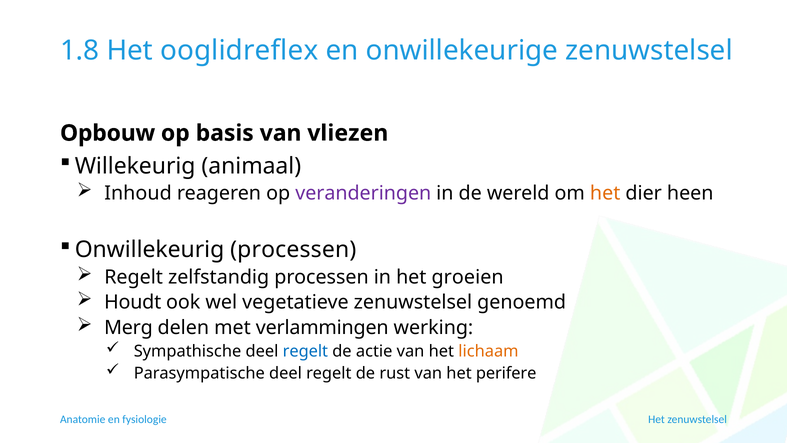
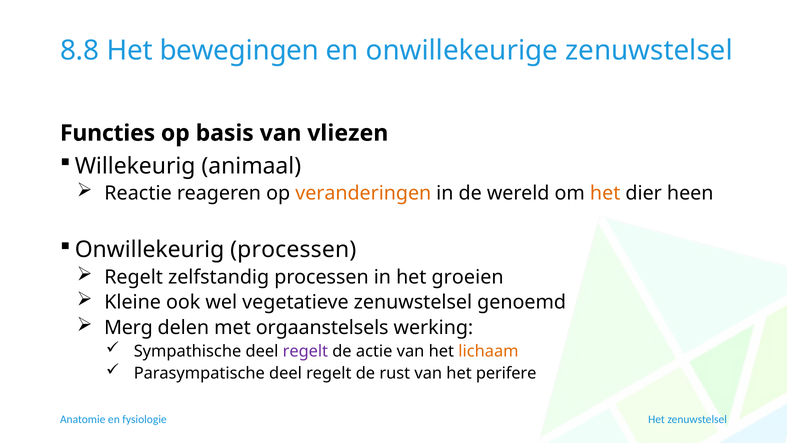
1.8: 1.8 -> 8.8
ooglidreflex: ooglidreflex -> bewegingen
Opbouw: Opbouw -> Functies
Inhoud: Inhoud -> Reactie
veranderingen colour: purple -> orange
Houdt: Houdt -> Kleine
verlammingen: verlammingen -> orgaanstelsels
regelt at (305, 351) colour: blue -> purple
